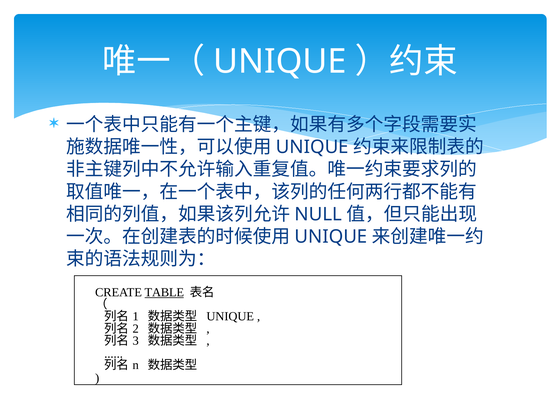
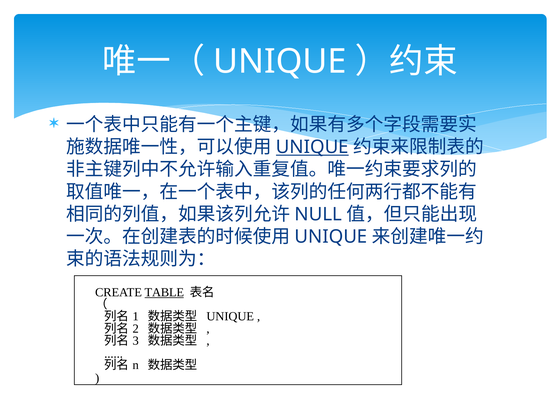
UNIQUE at (312, 147) underline: none -> present
